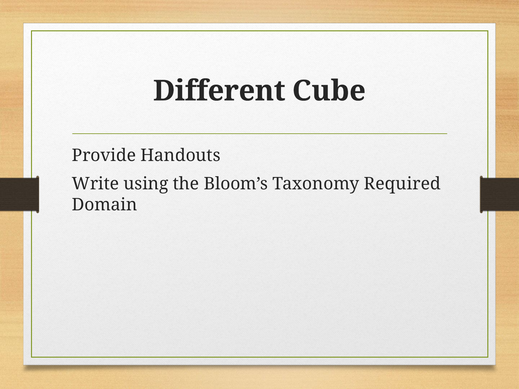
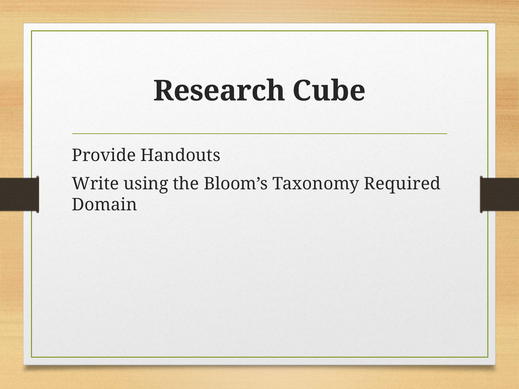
Different: Different -> Research
